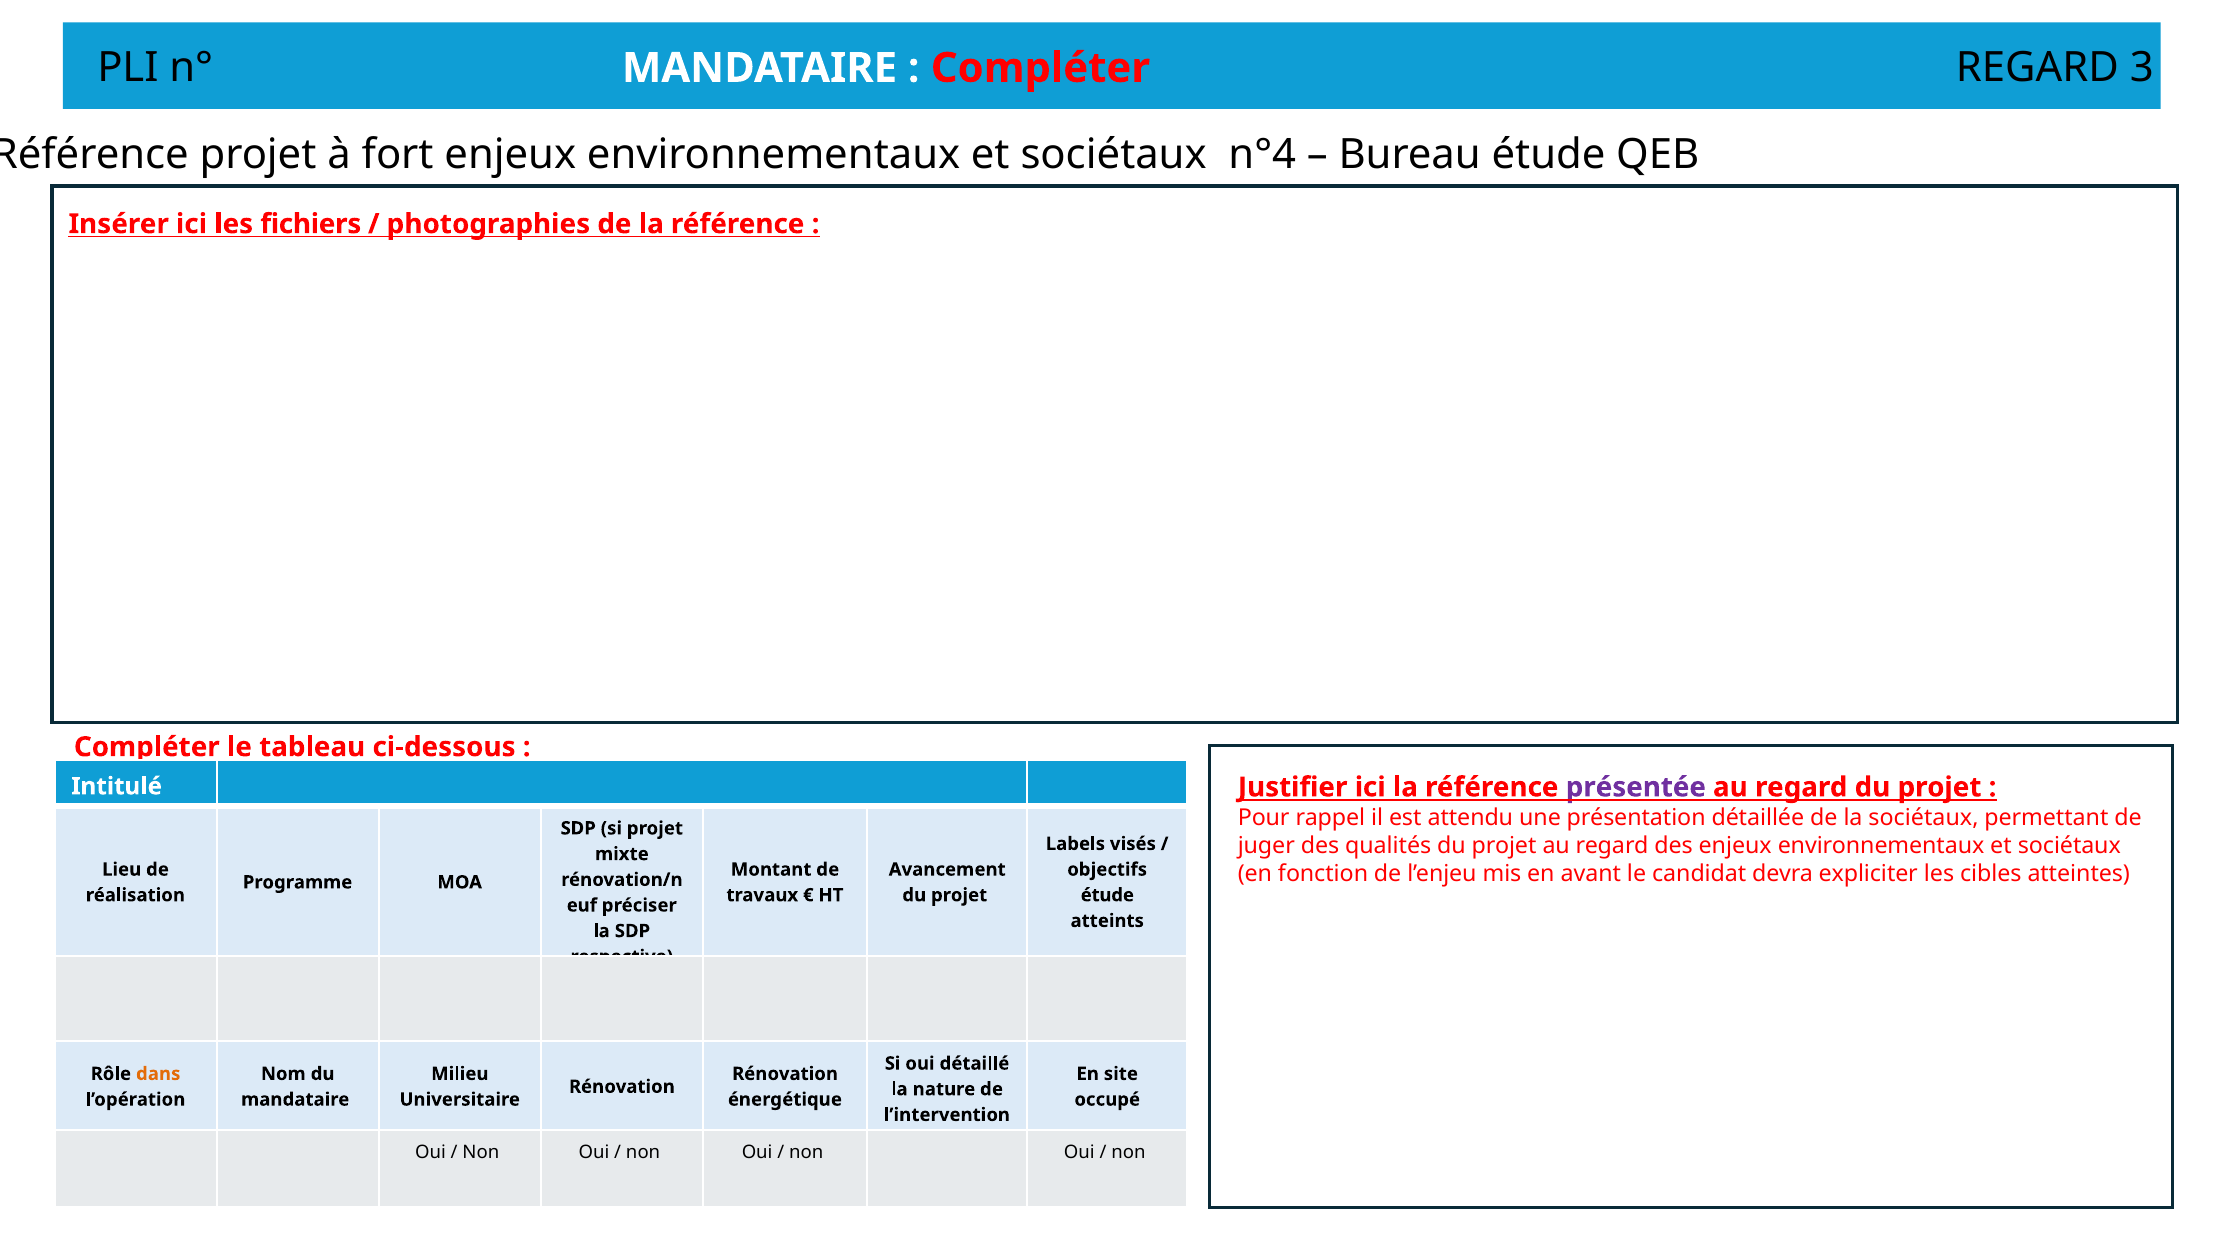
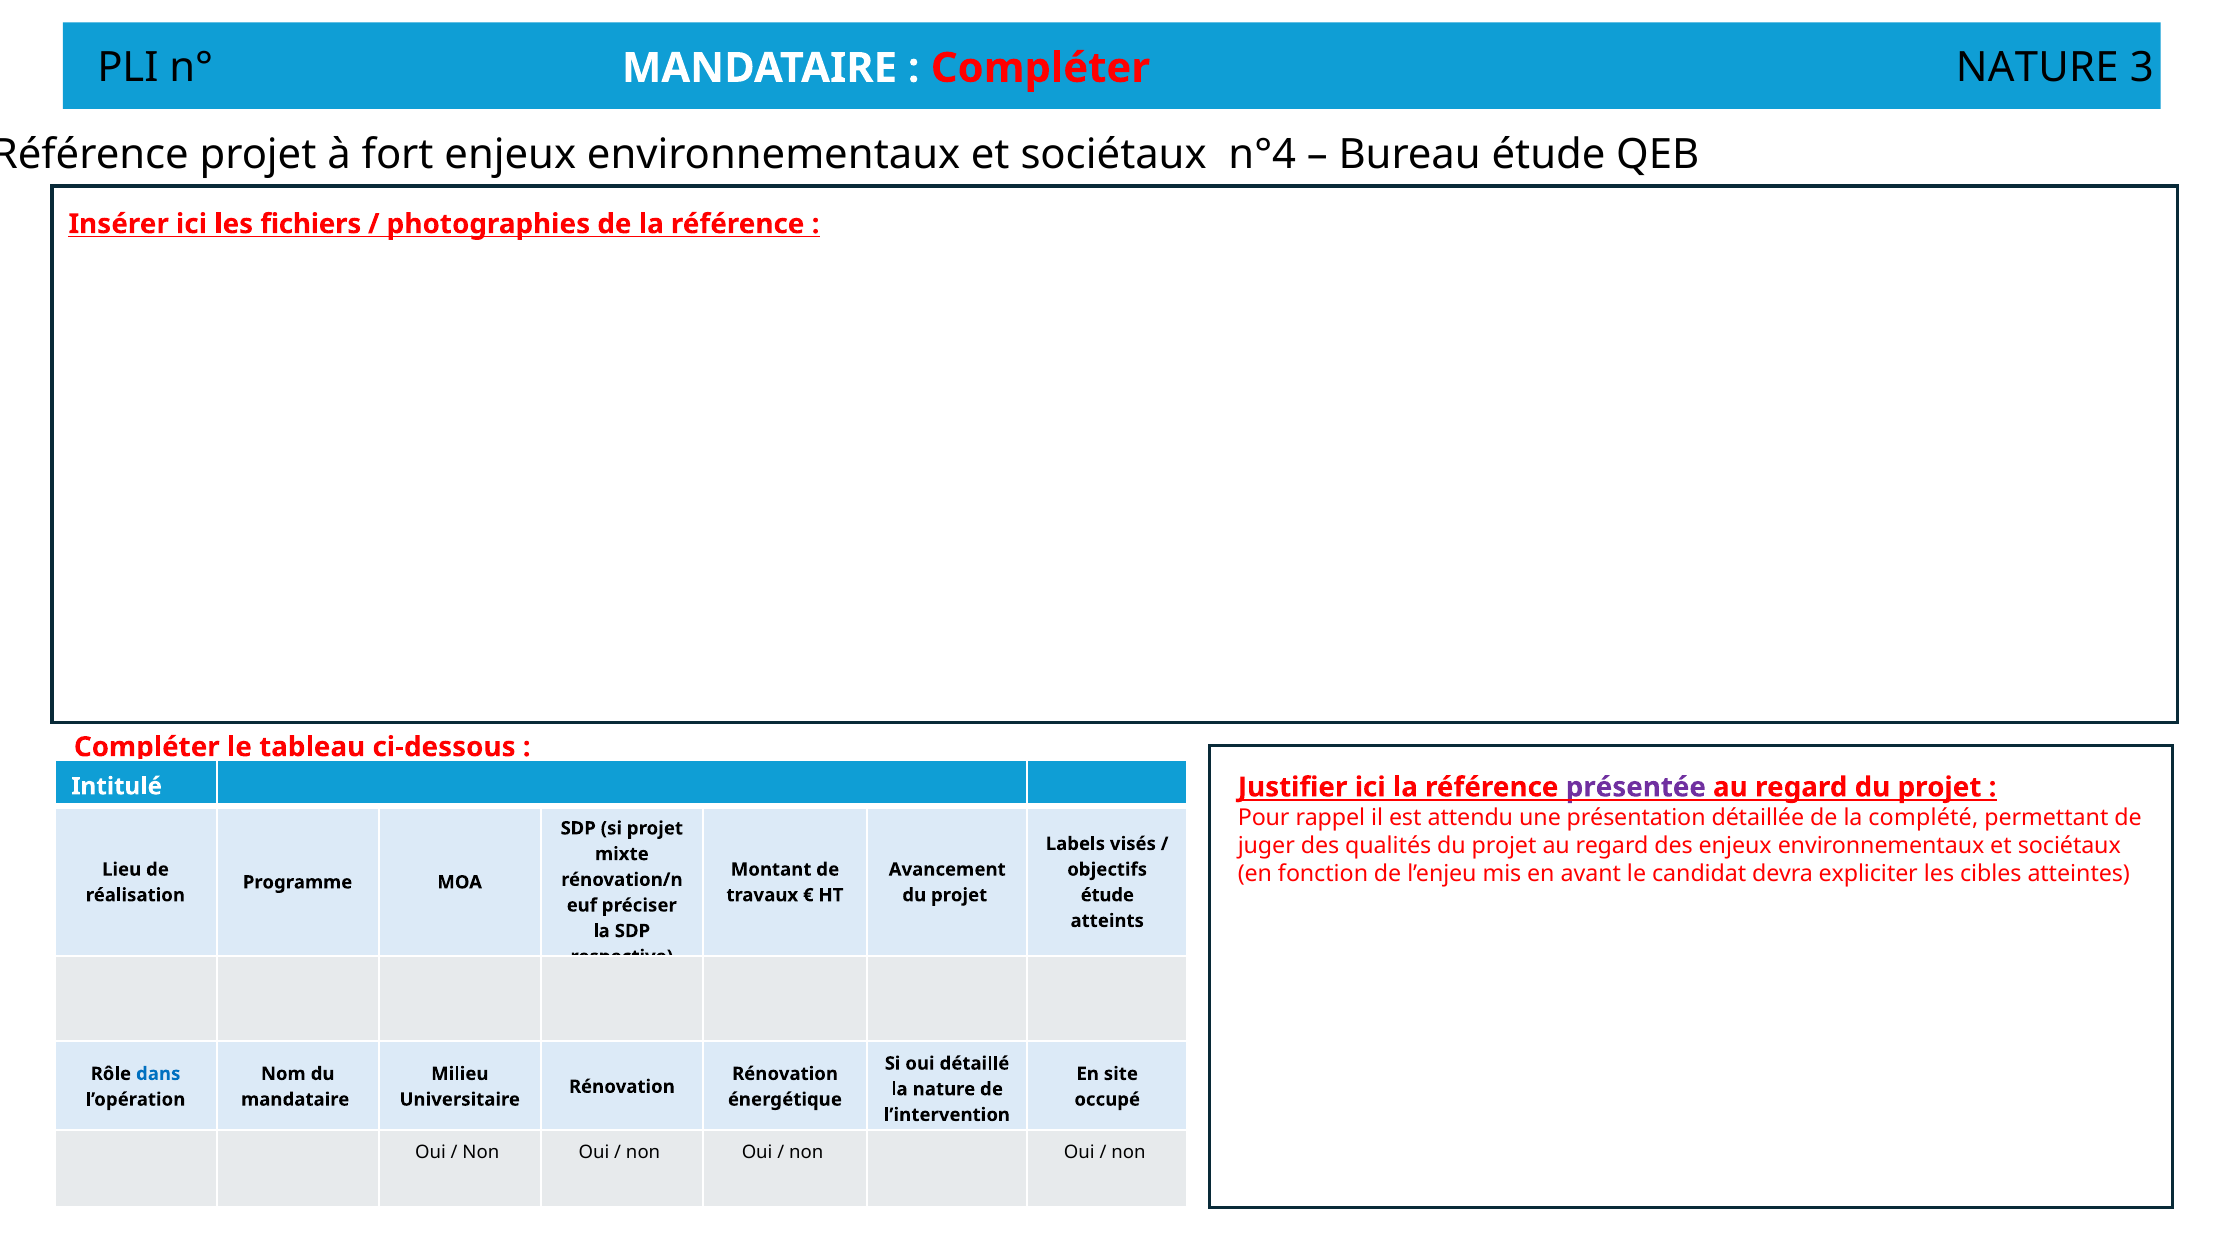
REGARD at (2037, 68): REGARD -> NATURE
la sociétaux: sociétaux -> complété
dans colour: orange -> blue
